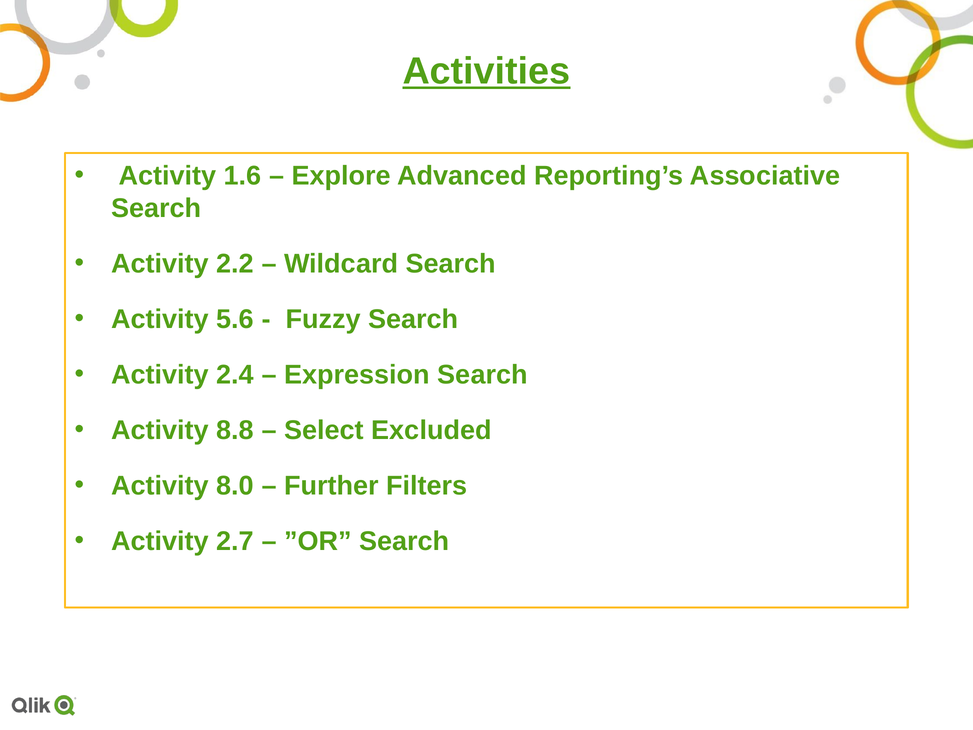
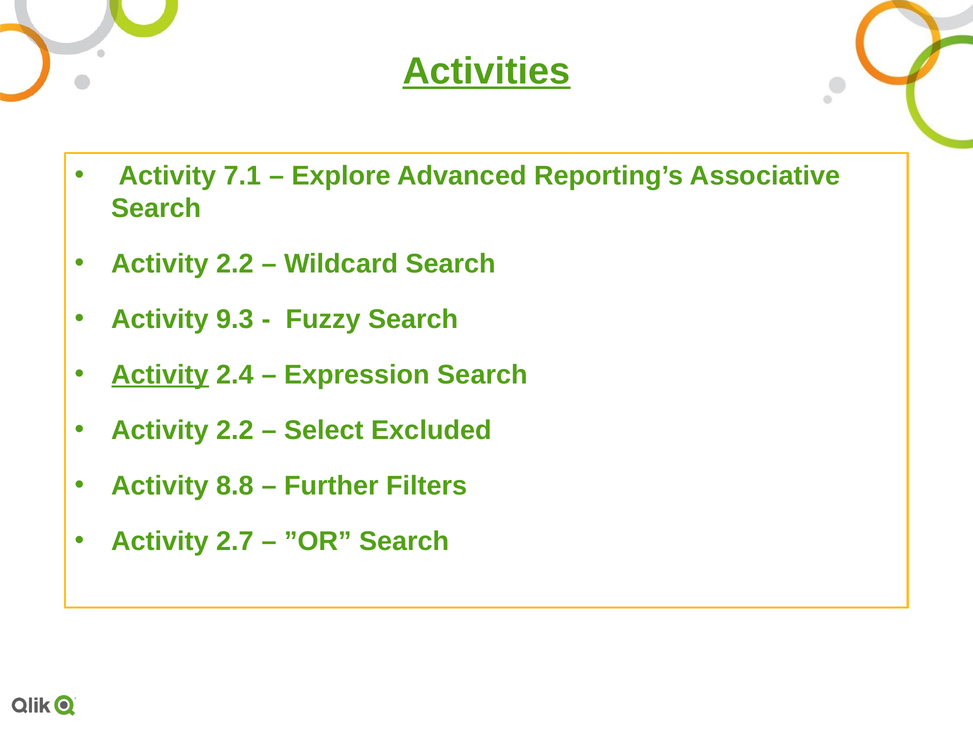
1.6: 1.6 -> 7.1
5.6: 5.6 -> 9.3
Activity at (160, 375) underline: none -> present
8.8 at (235, 430): 8.8 -> 2.2
8.0: 8.0 -> 8.8
